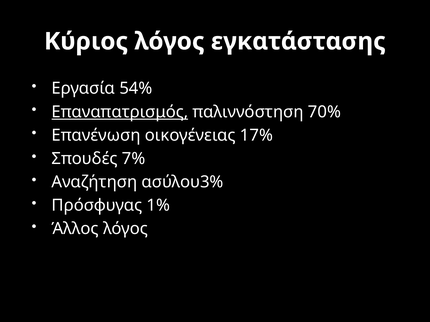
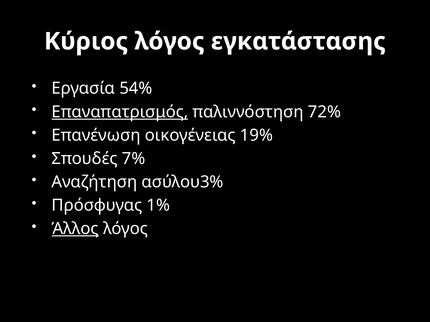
70%: 70% -> 72%
17%: 17% -> 19%
Άλλος underline: none -> present
